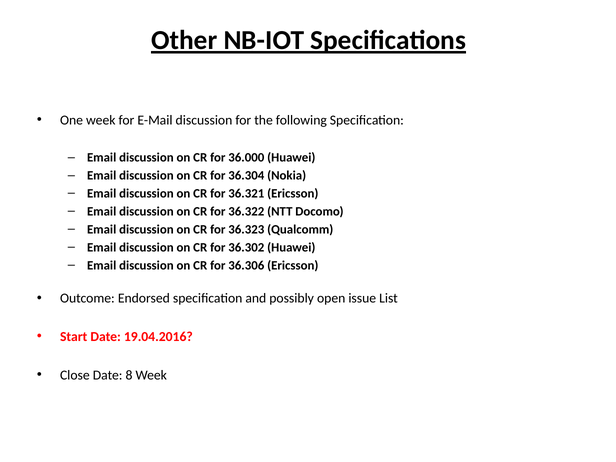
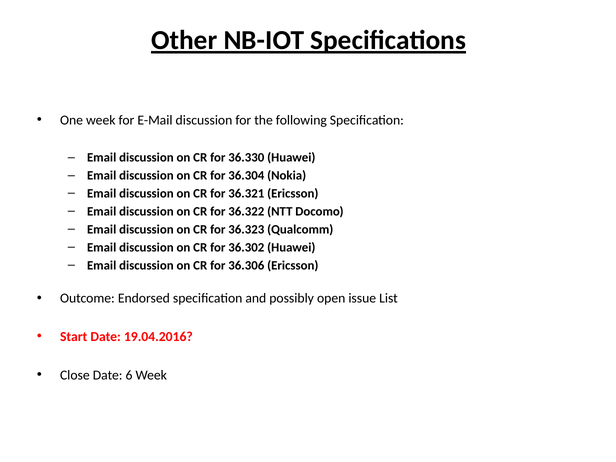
36.000: 36.000 -> 36.330
8: 8 -> 6
